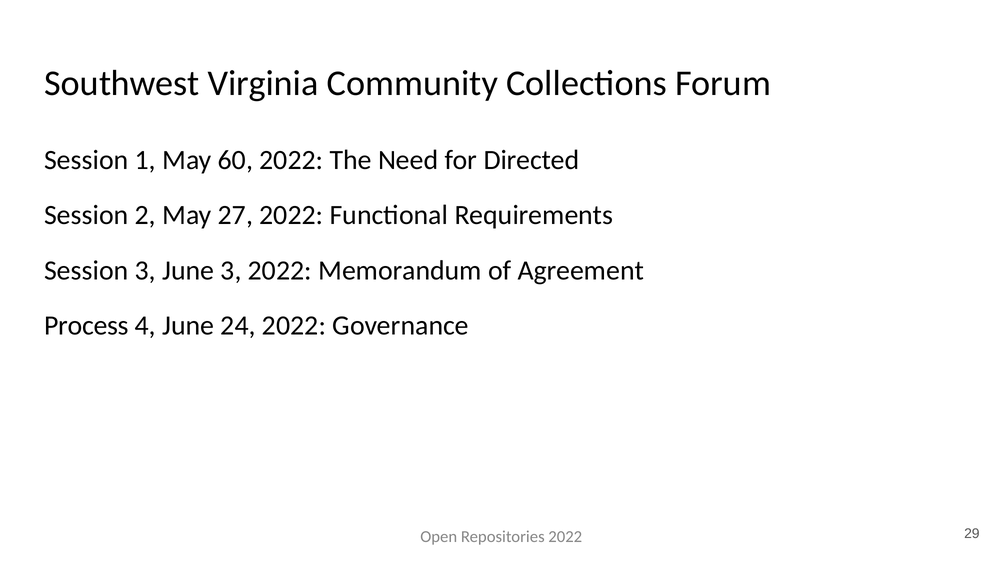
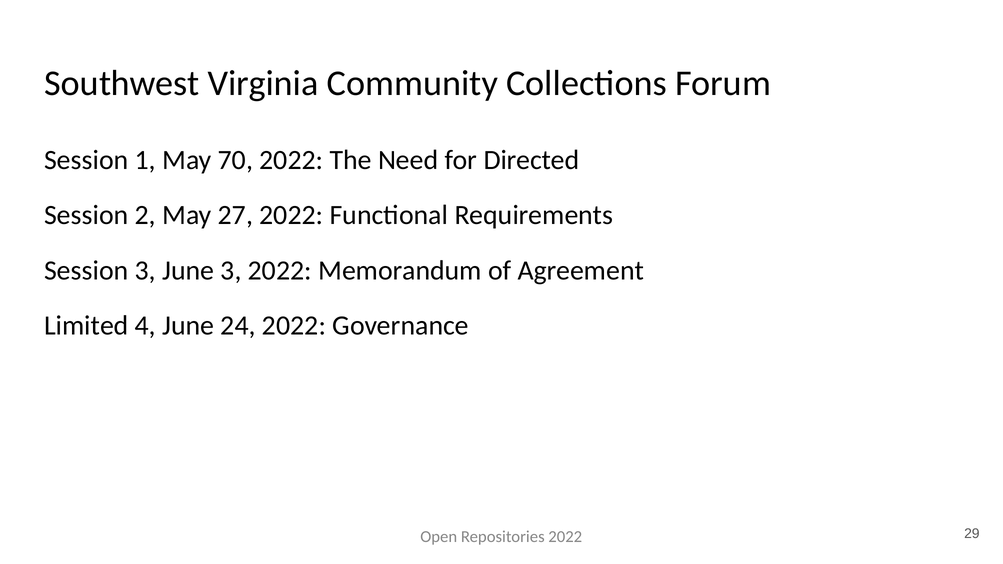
60: 60 -> 70
Process: Process -> Limited
